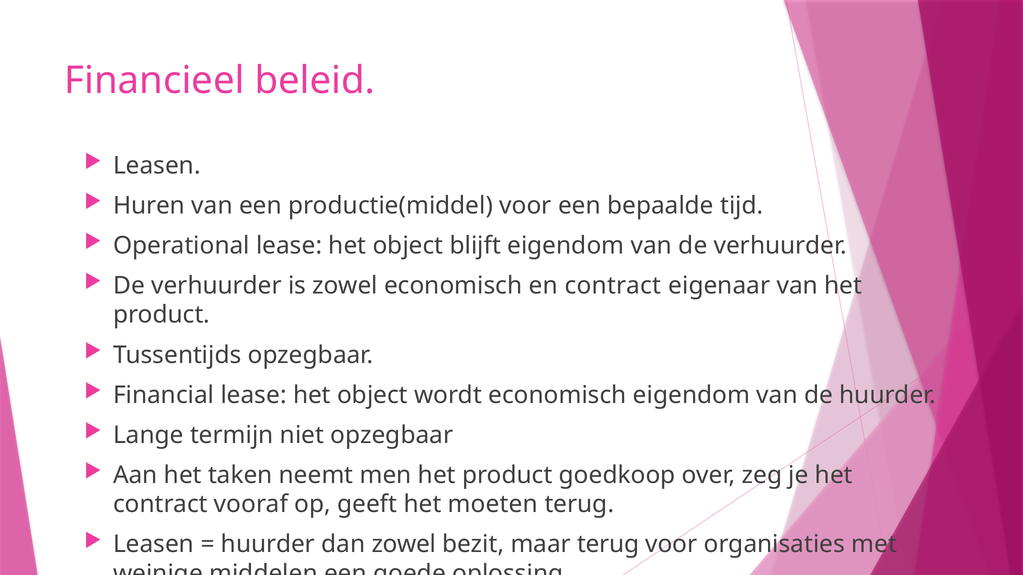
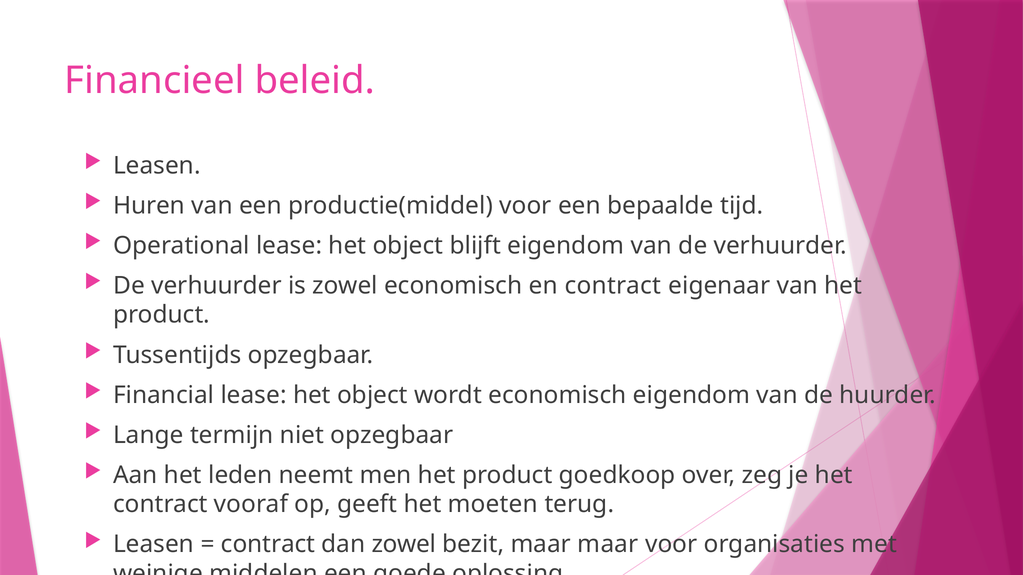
taken: taken -> leden
huurder at (268, 545): huurder -> contract
maar terug: terug -> maar
